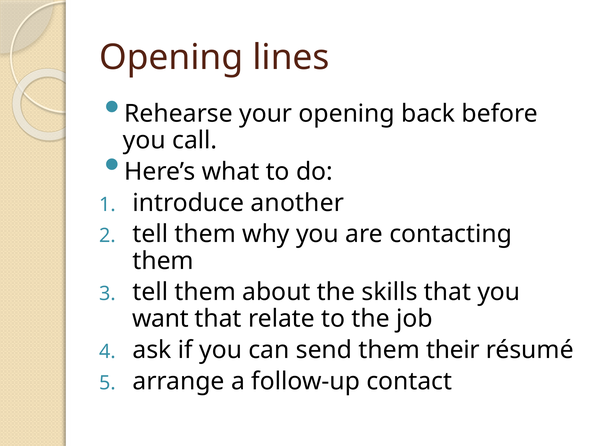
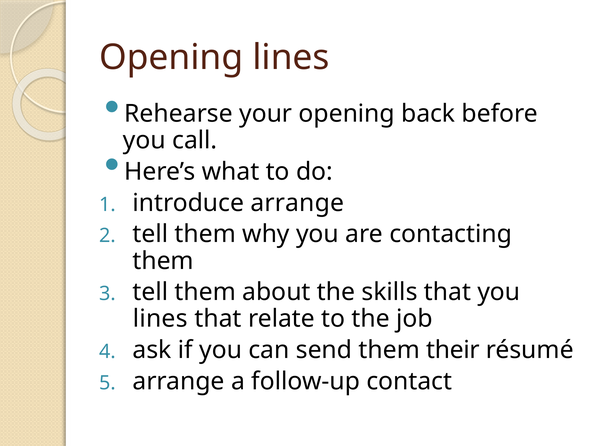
introduce another: another -> arrange
want at (160, 318): want -> lines
